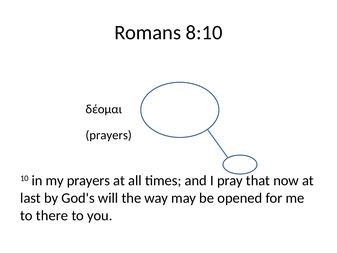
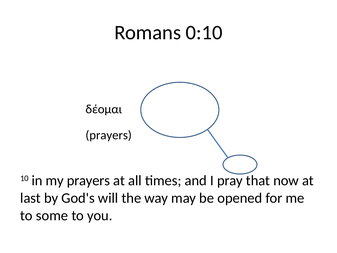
8:10: 8:10 -> 0:10
there: there -> some
